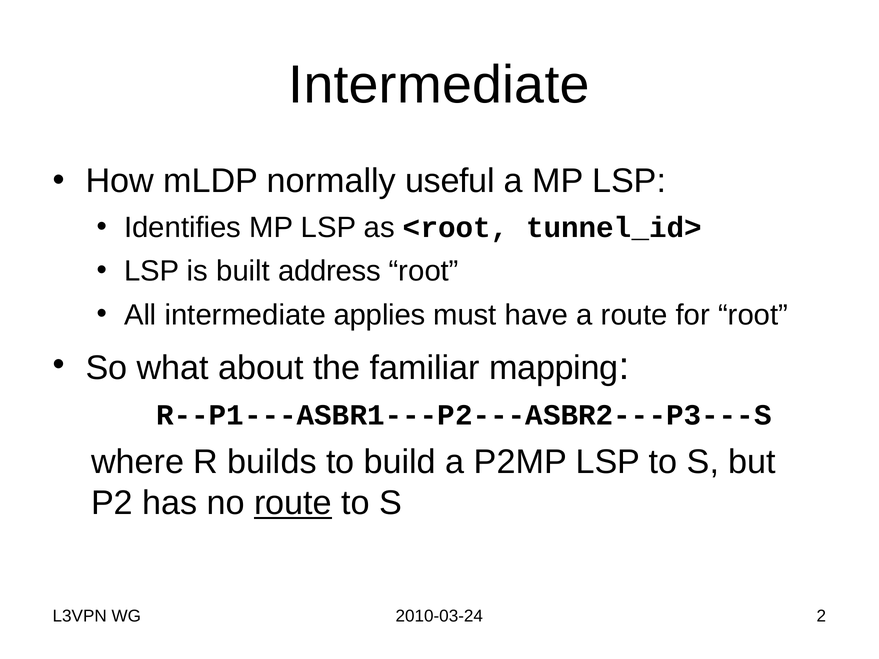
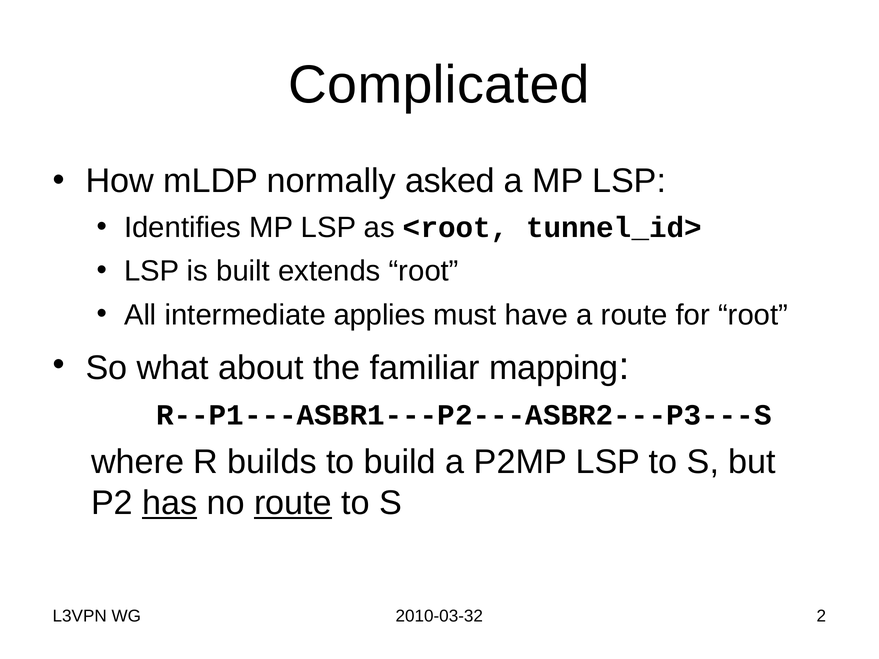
Intermediate at (439, 85): Intermediate -> Complicated
useful: useful -> asked
address: address -> extends
has underline: none -> present
2010-03-24: 2010-03-24 -> 2010-03-32
